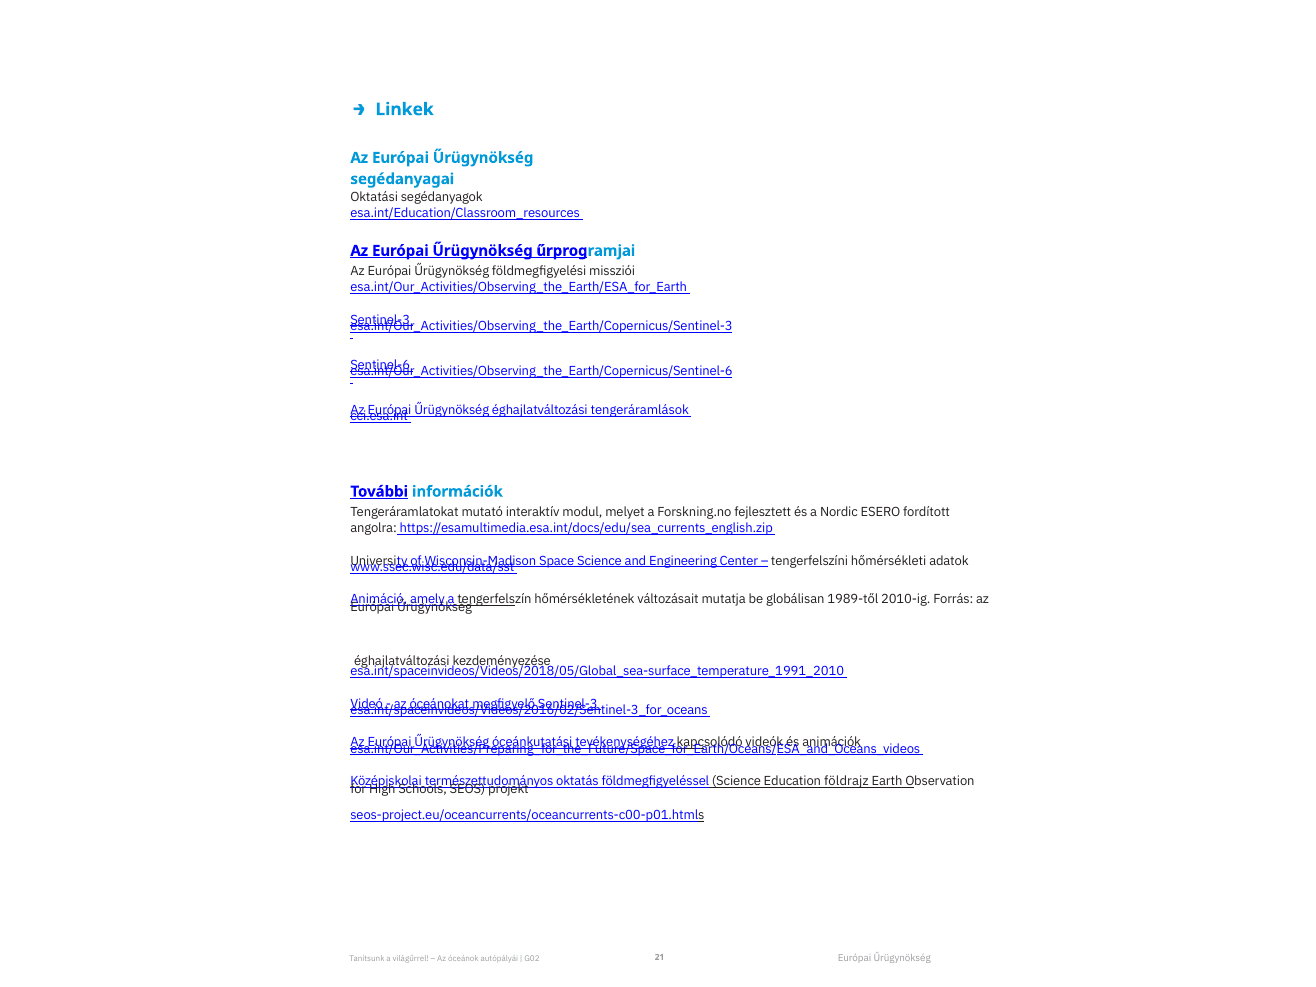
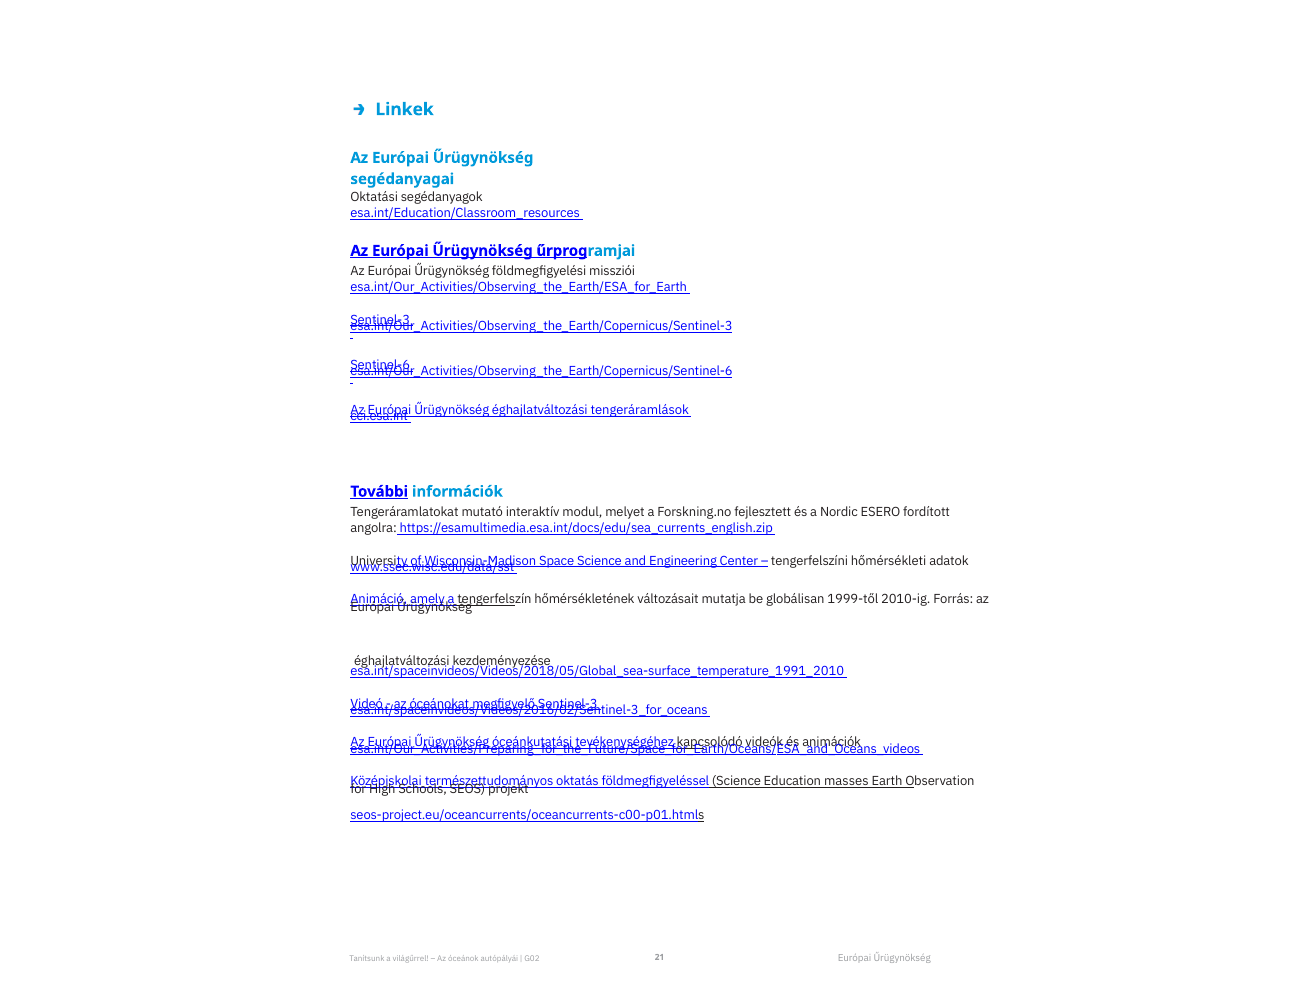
1989-től: 1989-től -> 1999-től
földrajz: földrajz -> masses
